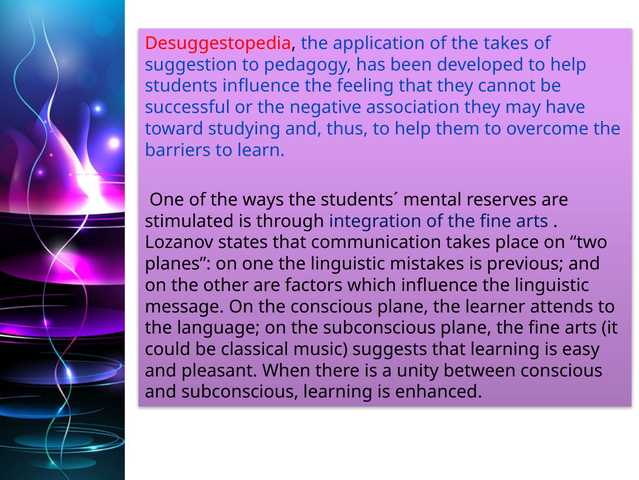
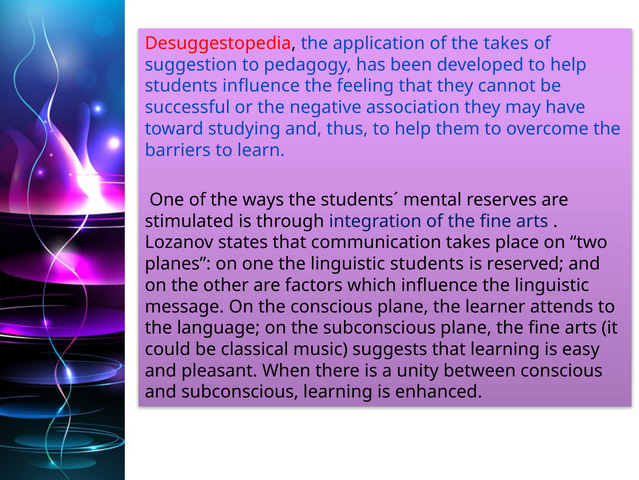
linguistic mistakes: mistakes -> students
previous: previous -> reserved
